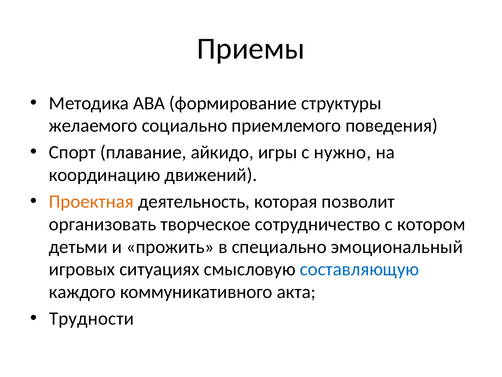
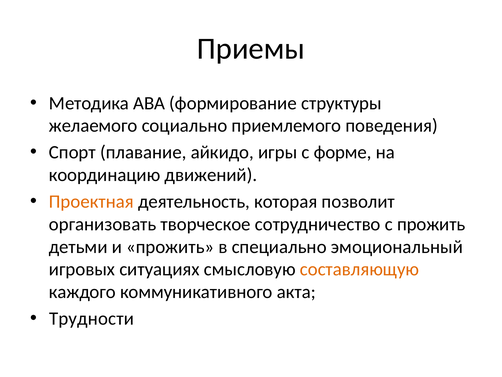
нужно: нужно -> форме
с котором: котором -> прожить
составляющую colour: blue -> orange
